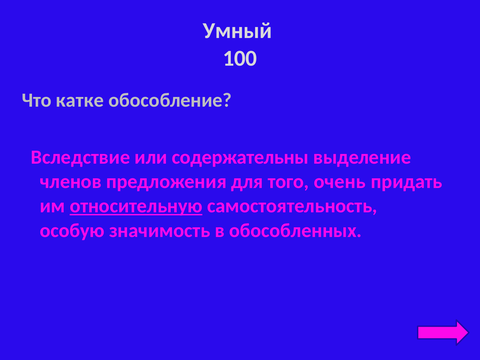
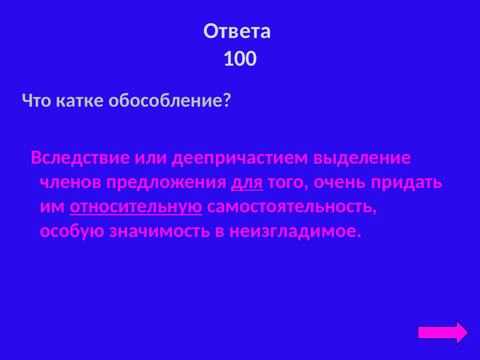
Умный: Умный -> Ответа
содержательны: содержательны -> деепричастием
для underline: none -> present
обособленных: обособленных -> неизгладимое
